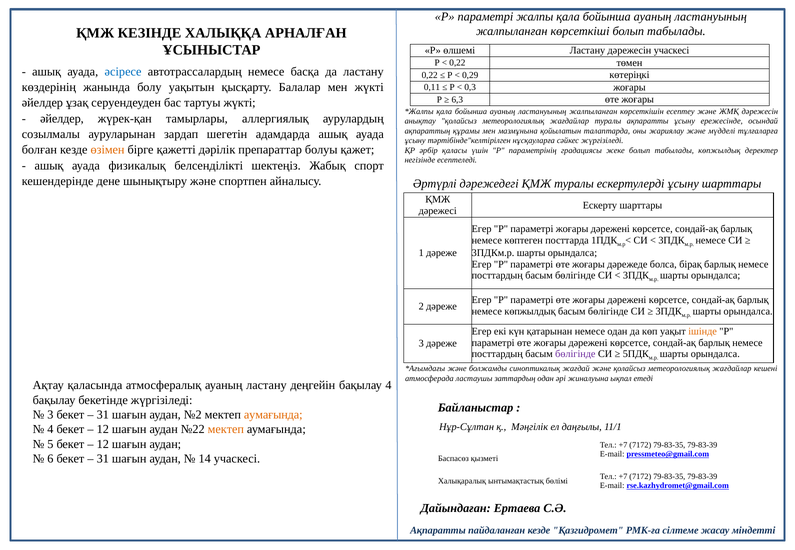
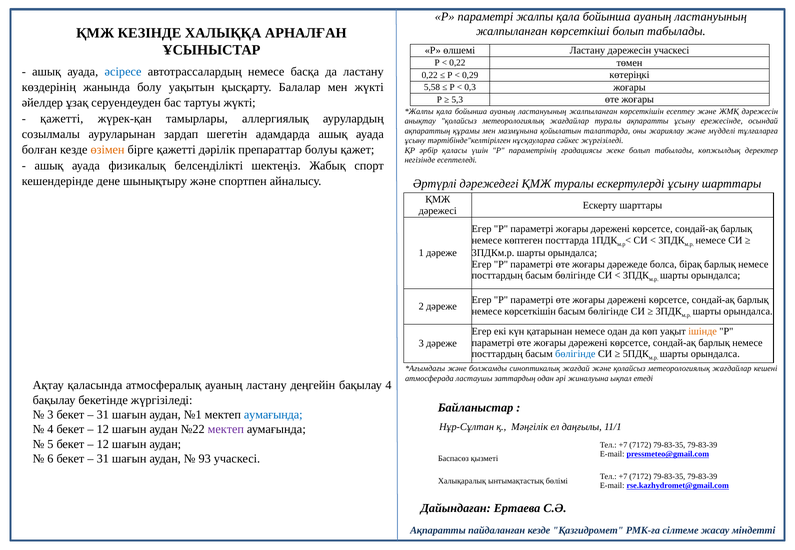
0,11: 0,11 -> 5,58
6,3: 6,3 -> 5,3
әйелдер at (62, 119): әйелдер -> қажетті
немесе көпжылдық: көпжылдық -> көрсеткішін
бөлігінде at (575, 354) colour: purple -> blue
№2: №2 -> №1
аумағында at (273, 415) colour: orange -> blue
мектеп at (226, 430) colour: orange -> purple
14: 14 -> 93
